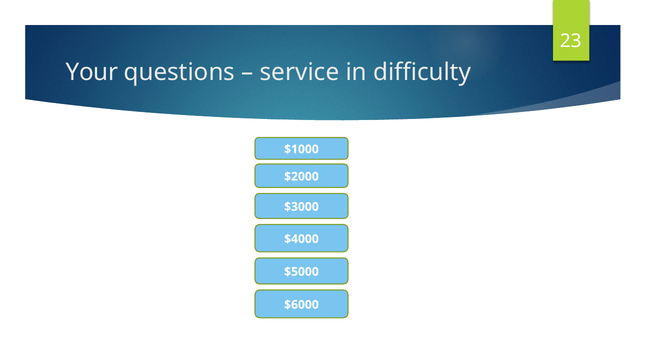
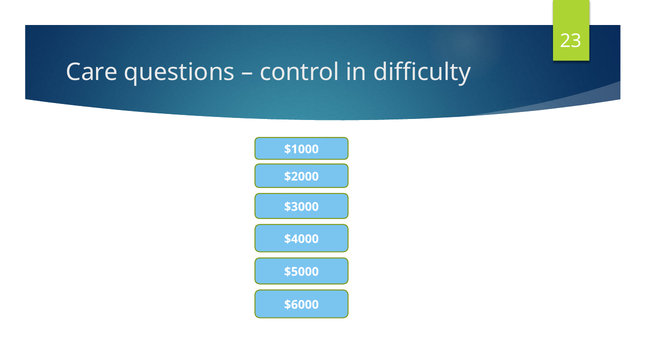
Your: Your -> Care
service: service -> control
